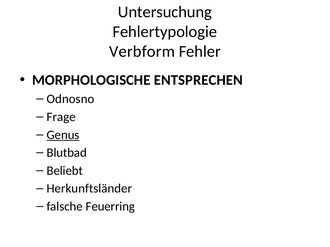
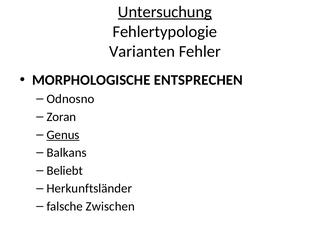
Untersuchung underline: none -> present
Verbform: Verbform -> Varianten
Frage: Frage -> Zoran
Blutbad: Blutbad -> Balkans
Feuerring: Feuerring -> Zwischen
